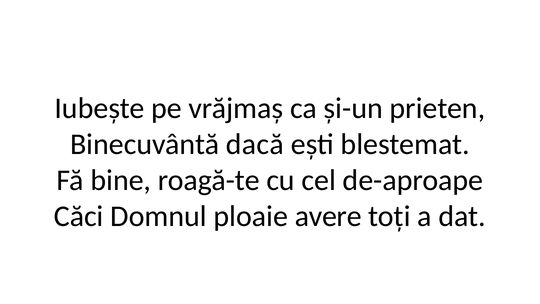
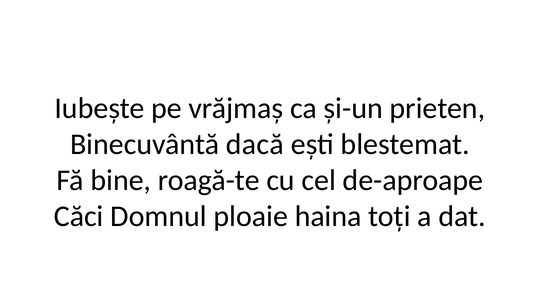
avere: avere -> haina
